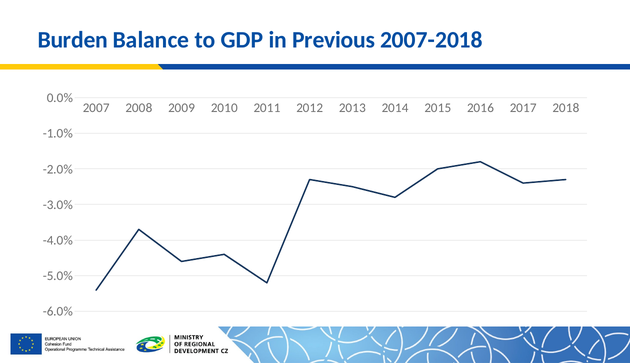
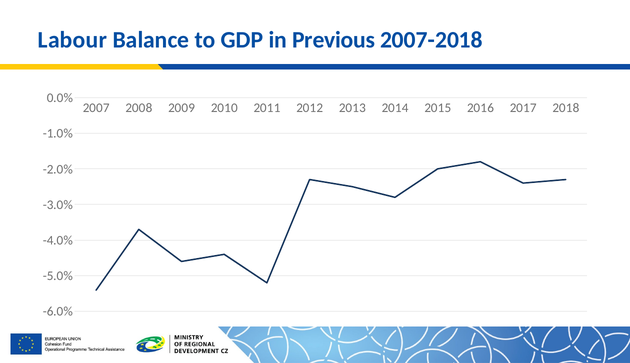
Burden: Burden -> Labour
